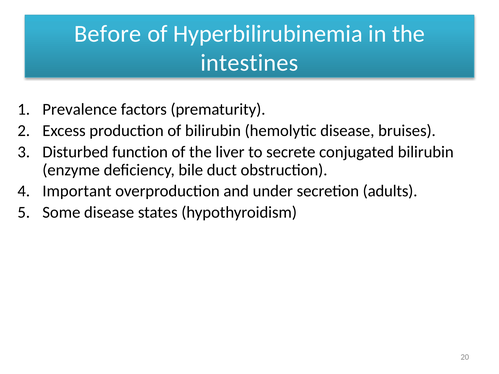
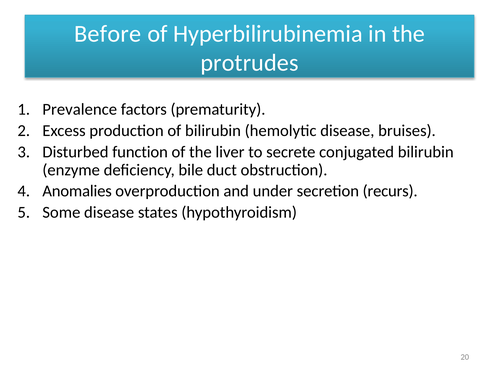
intestines: intestines -> protrudes
Important: Important -> Anomalies
adults: adults -> recurs
